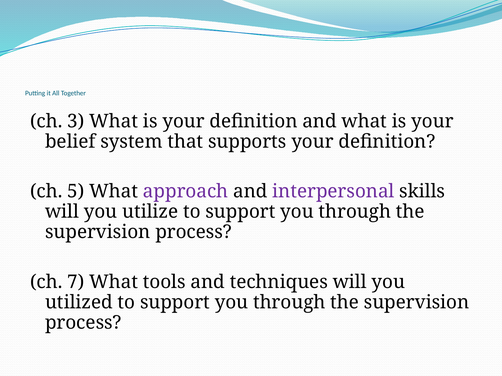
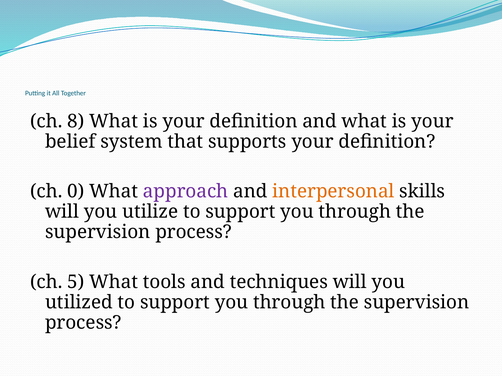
3: 3 -> 8
5: 5 -> 0
interpersonal colour: purple -> orange
7: 7 -> 5
